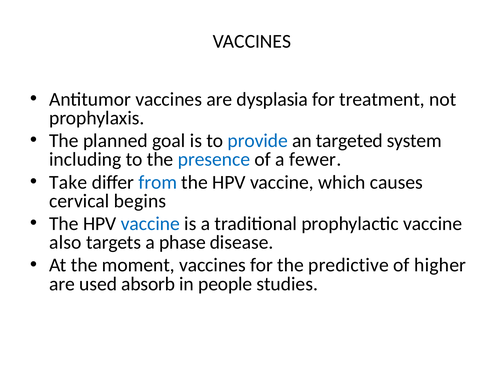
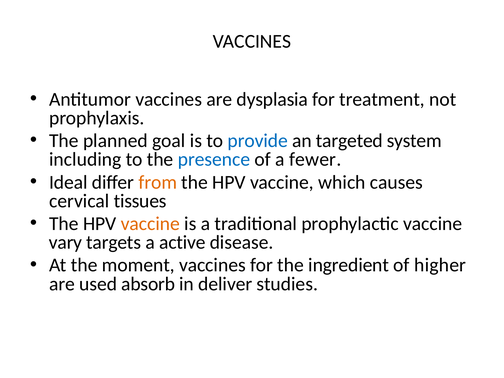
Take: Take -> Ideal
from colour: blue -> orange
begins: begins -> tissues
vaccine at (150, 224) colour: blue -> orange
also: also -> vary
phase: phase -> active
predictive: predictive -> ingredient
people: people -> deliver
